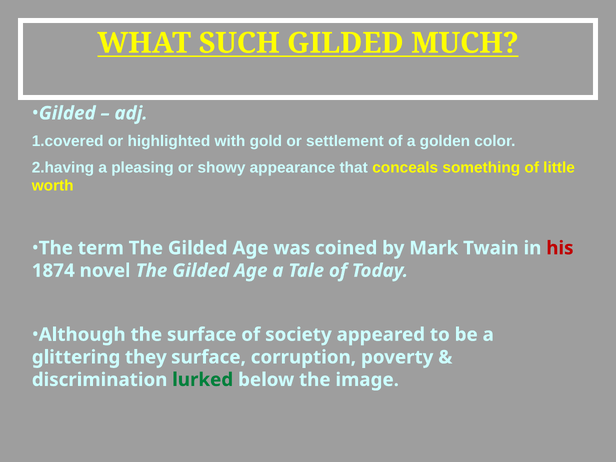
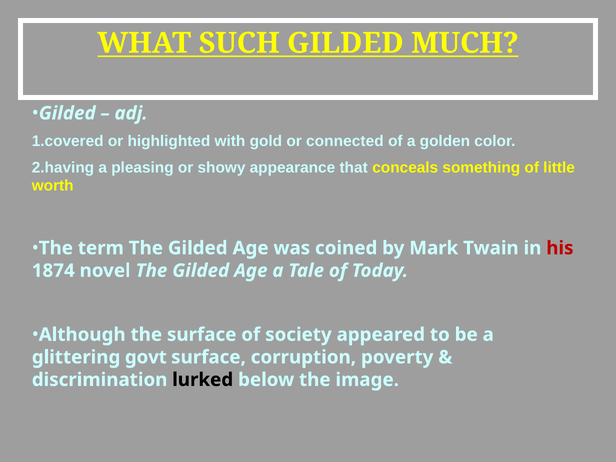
settlement: settlement -> connected
they: they -> govt
lurked colour: green -> black
